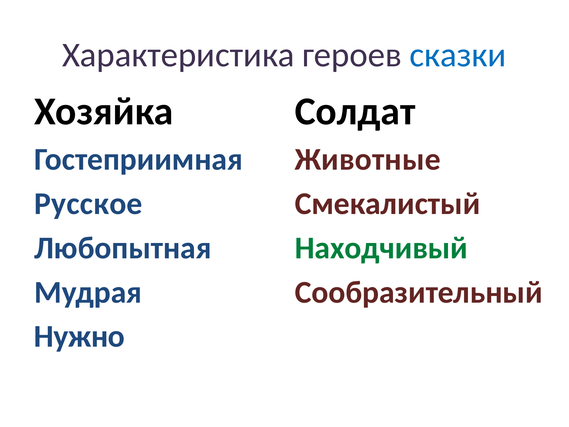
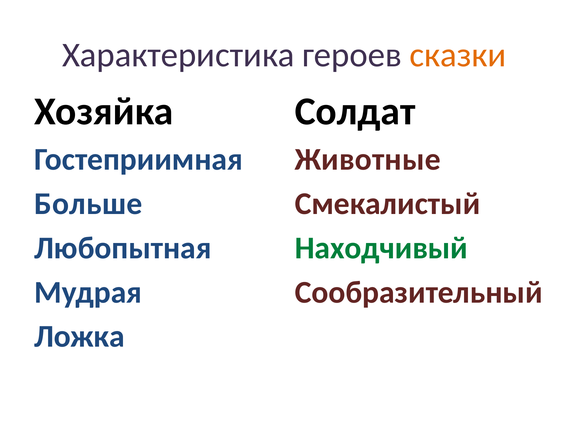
сказки colour: blue -> orange
Русское: Русское -> Больше
Нужно: Нужно -> Ложка
